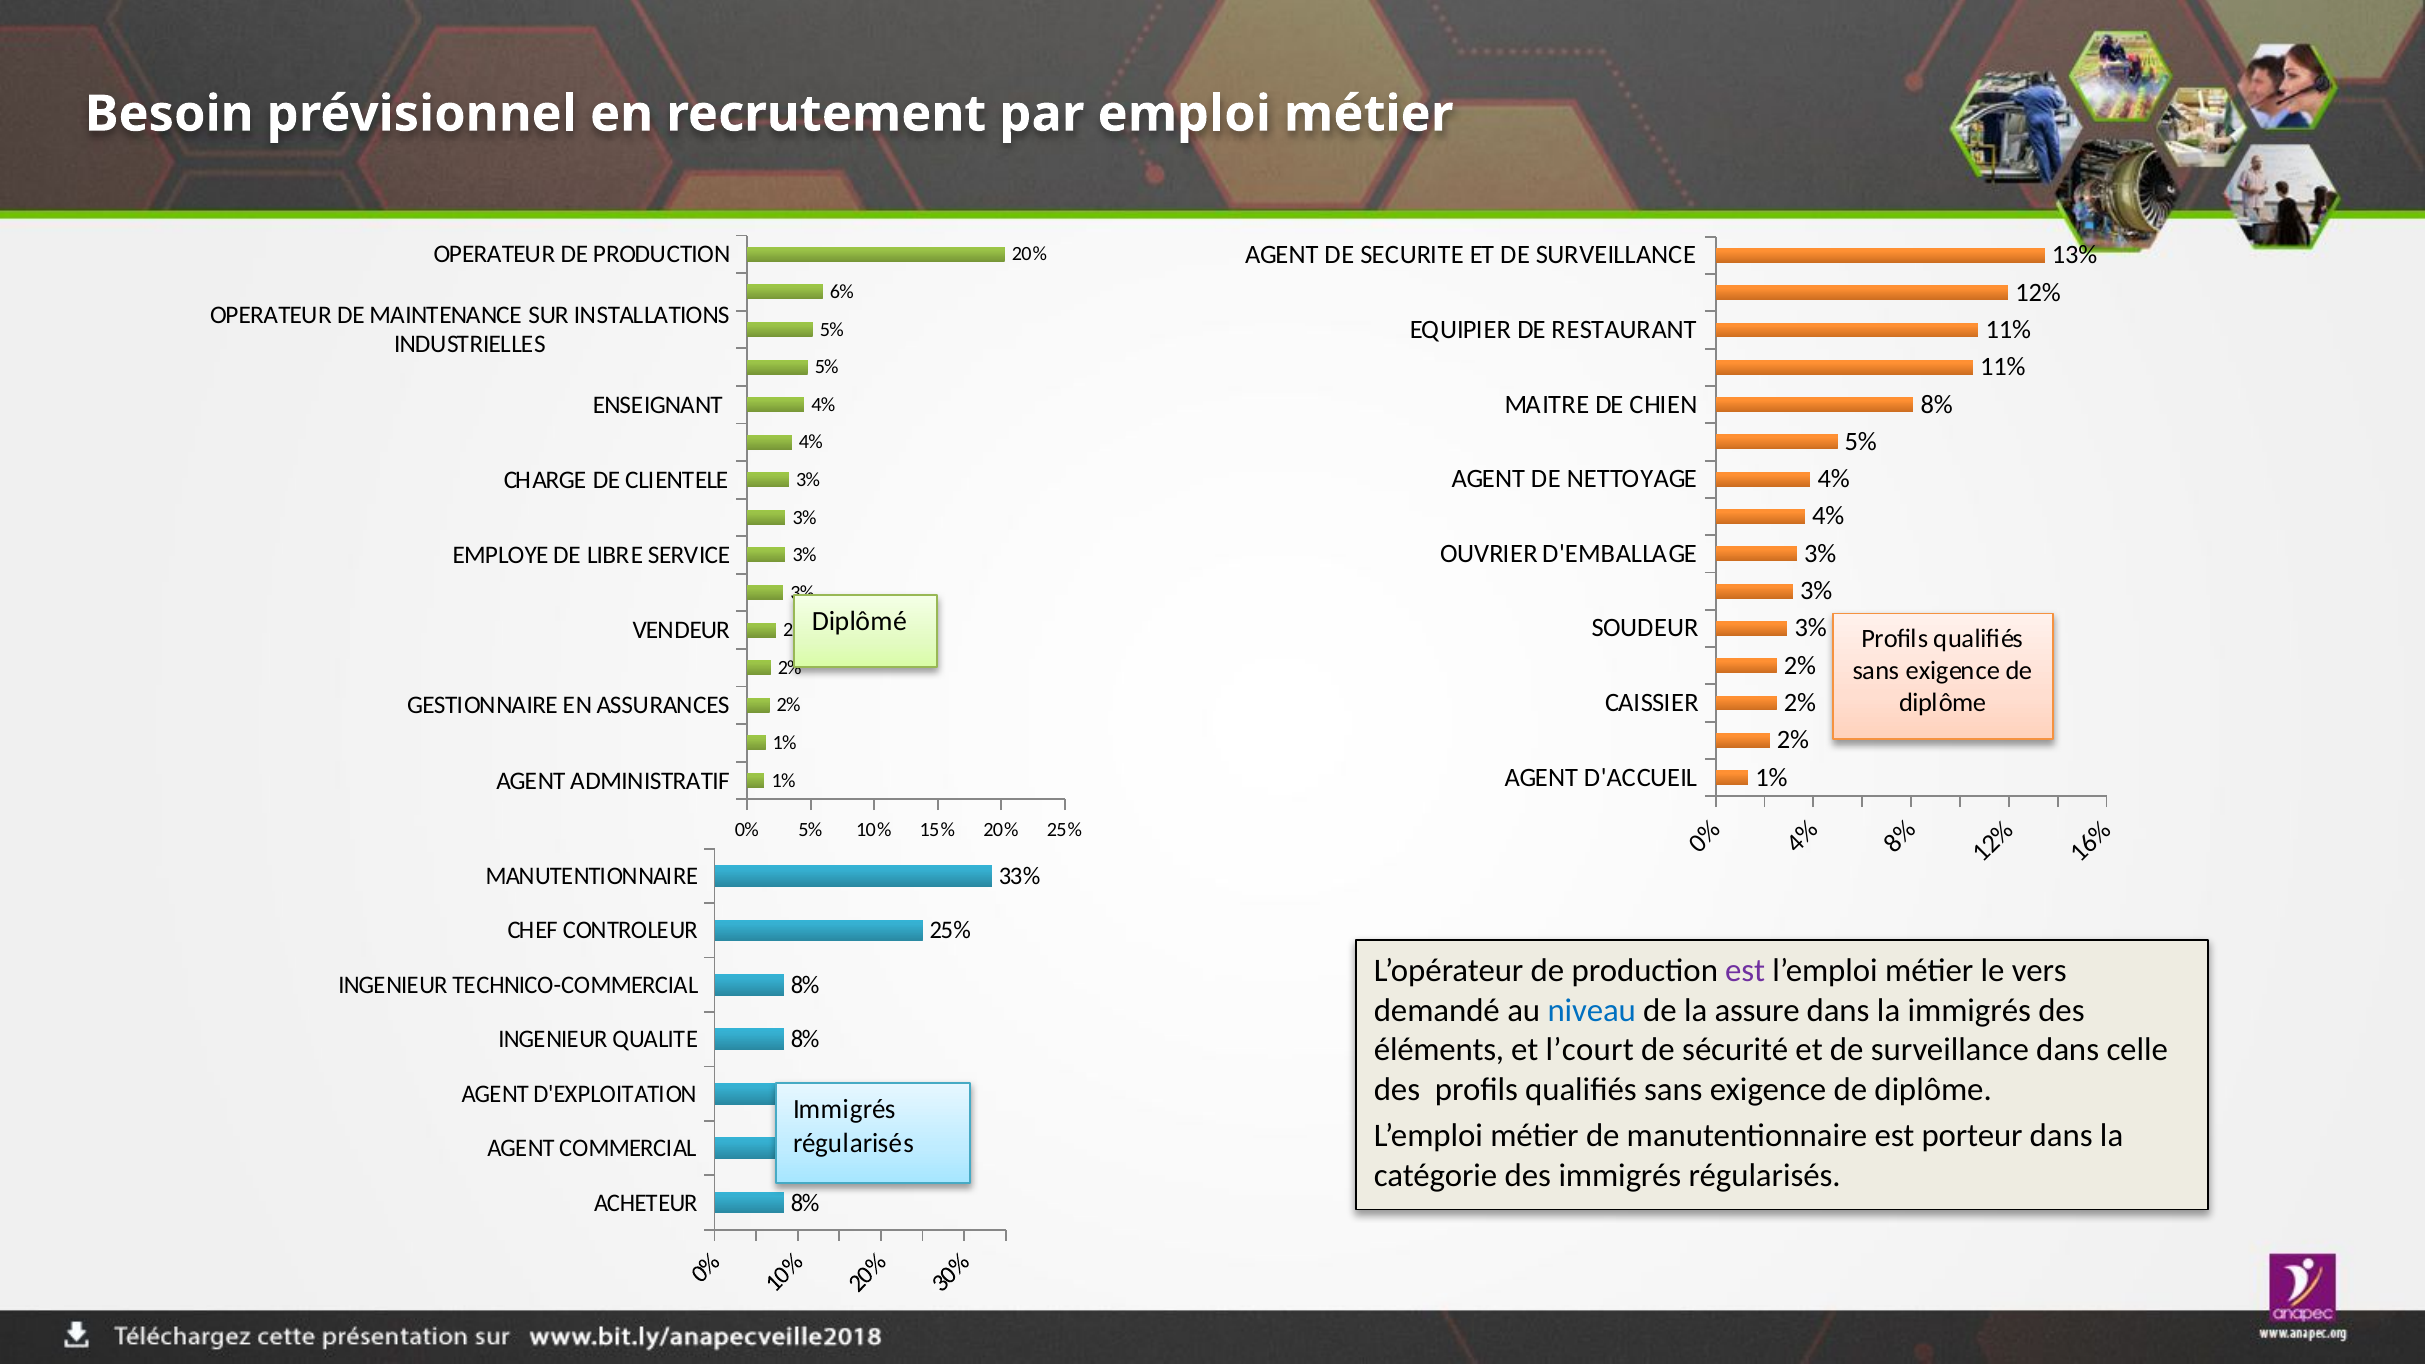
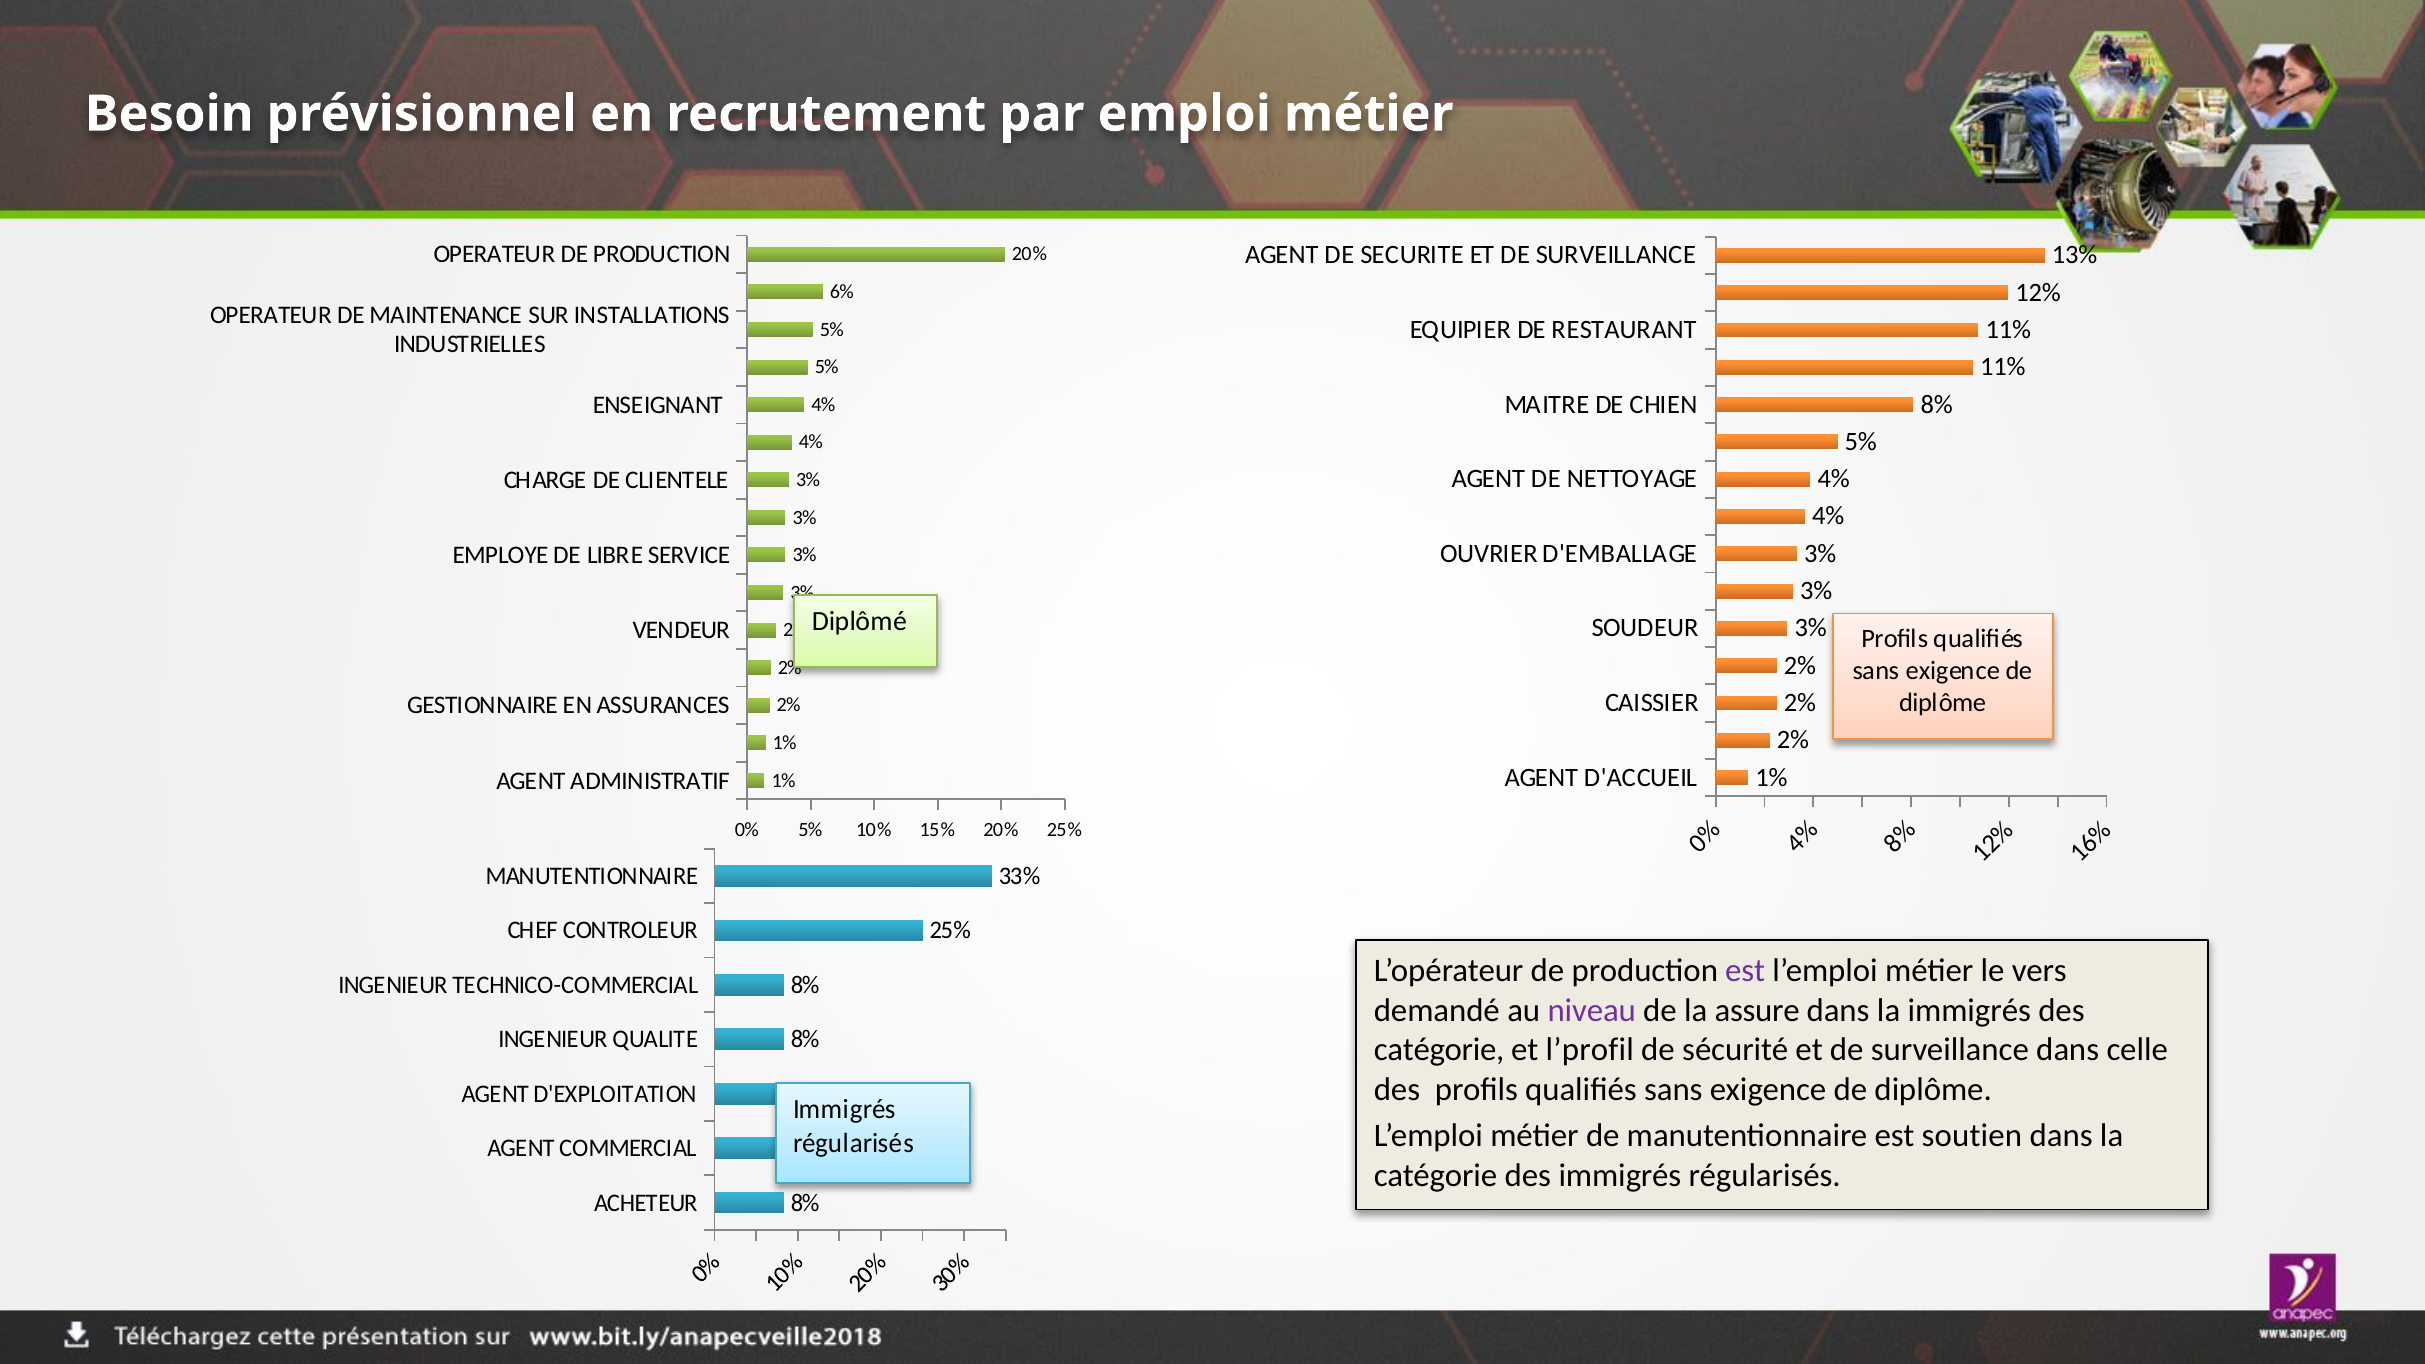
niveau colour: blue -> purple
éléments at (1439, 1050): éléments -> catégorie
l’court: l’court -> l’profil
porteur: porteur -> soutien
